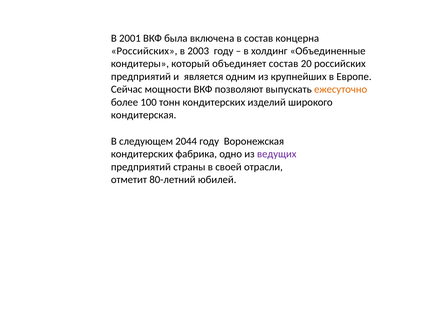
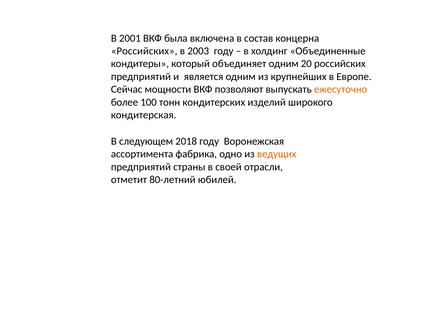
объединяет состав: состав -> одним
2044: 2044 -> 2018
кондитерских at (142, 154): кондитерских -> ассортимента
ведущих colour: purple -> orange
